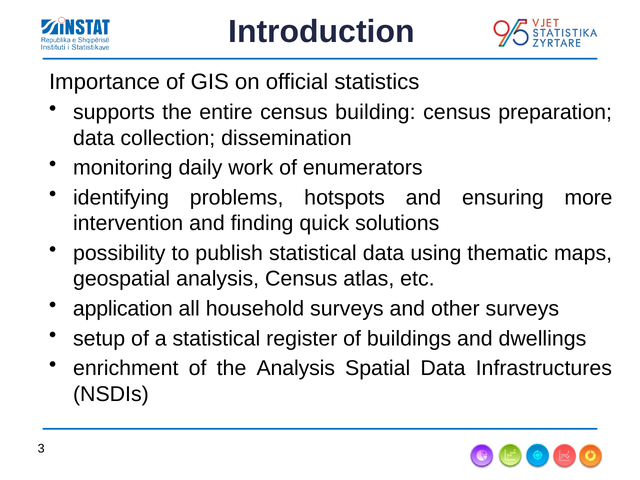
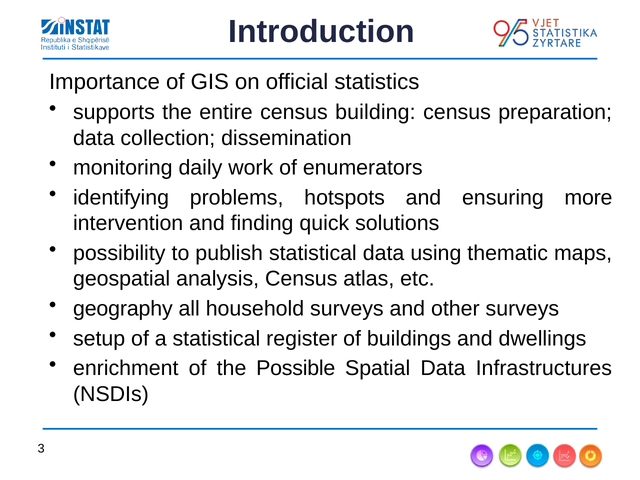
application: application -> geography
the Analysis: Analysis -> Possible
